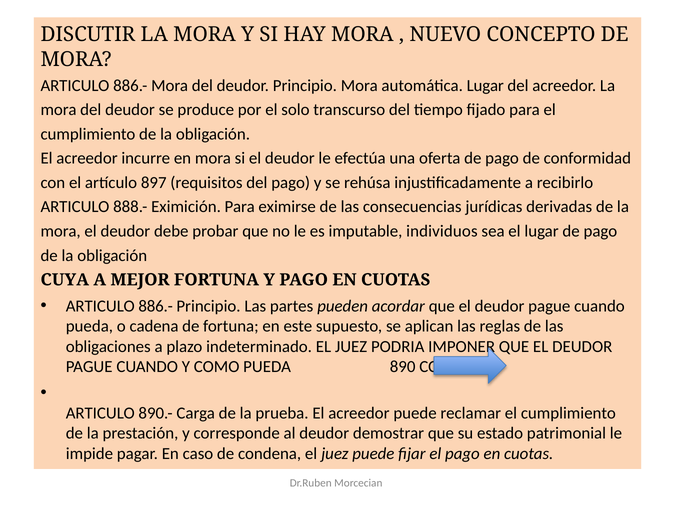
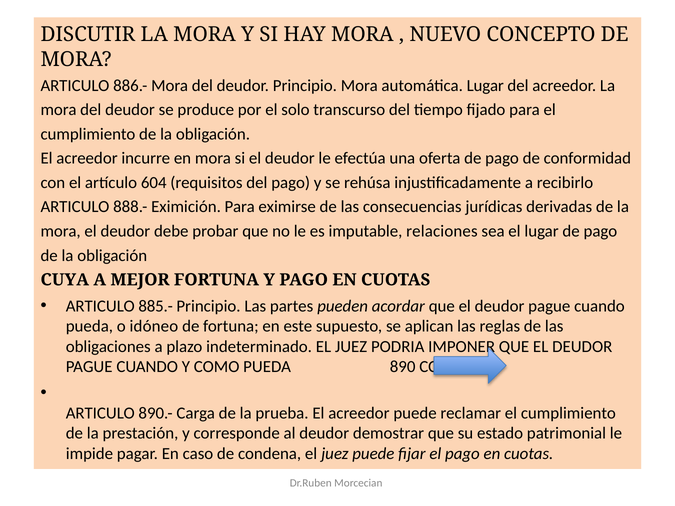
897: 897 -> 604
individuos: individuos -> relaciones
886.- at (156, 306): 886.- -> 885.-
cadena: cadena -> idóneo
